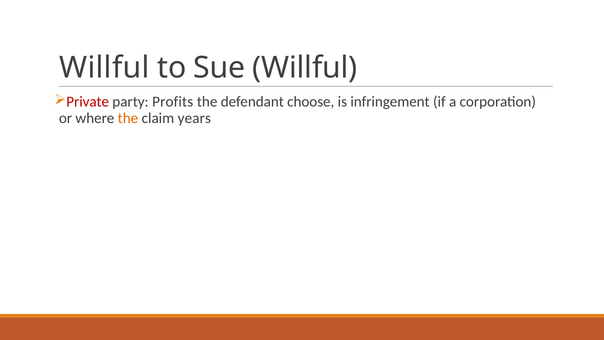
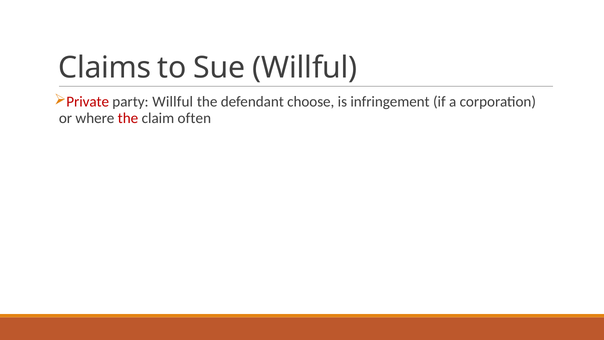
Willful at (104, 68): Willful -> Claims
party Profits: Profits -> Willful
the at (128, 118) colour: orange -> red
years: years -> often
